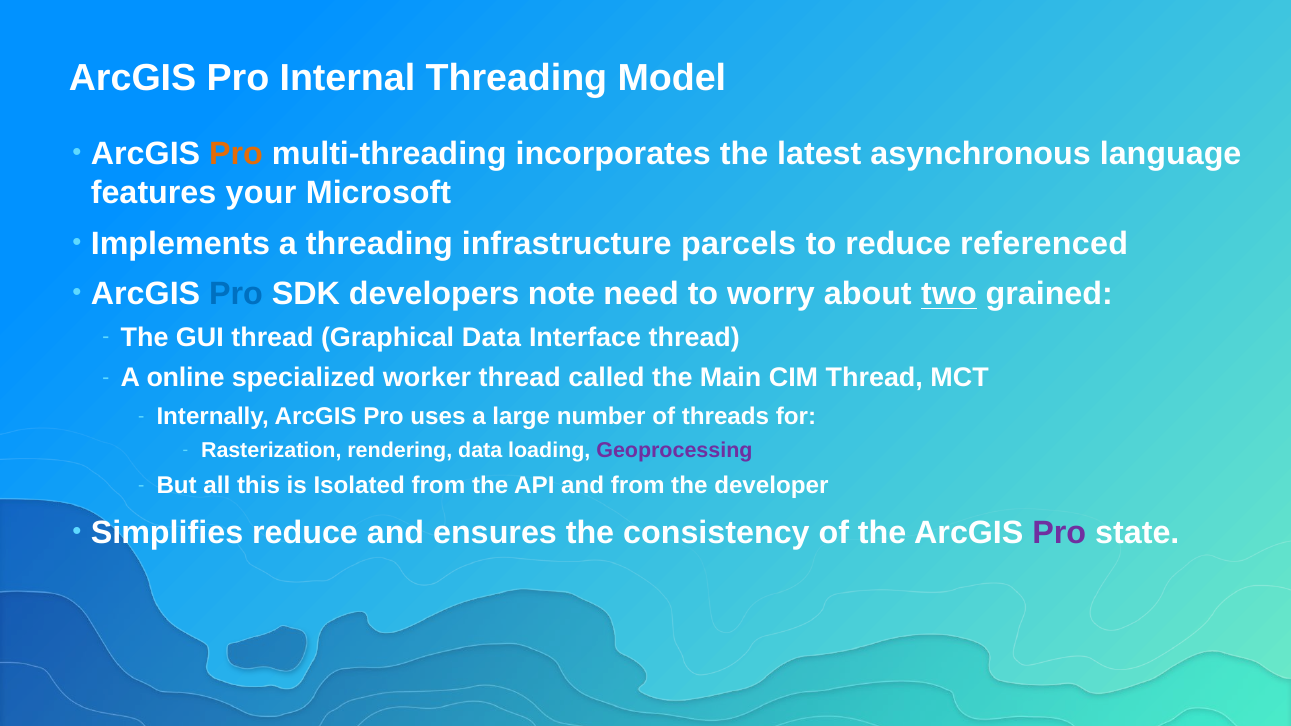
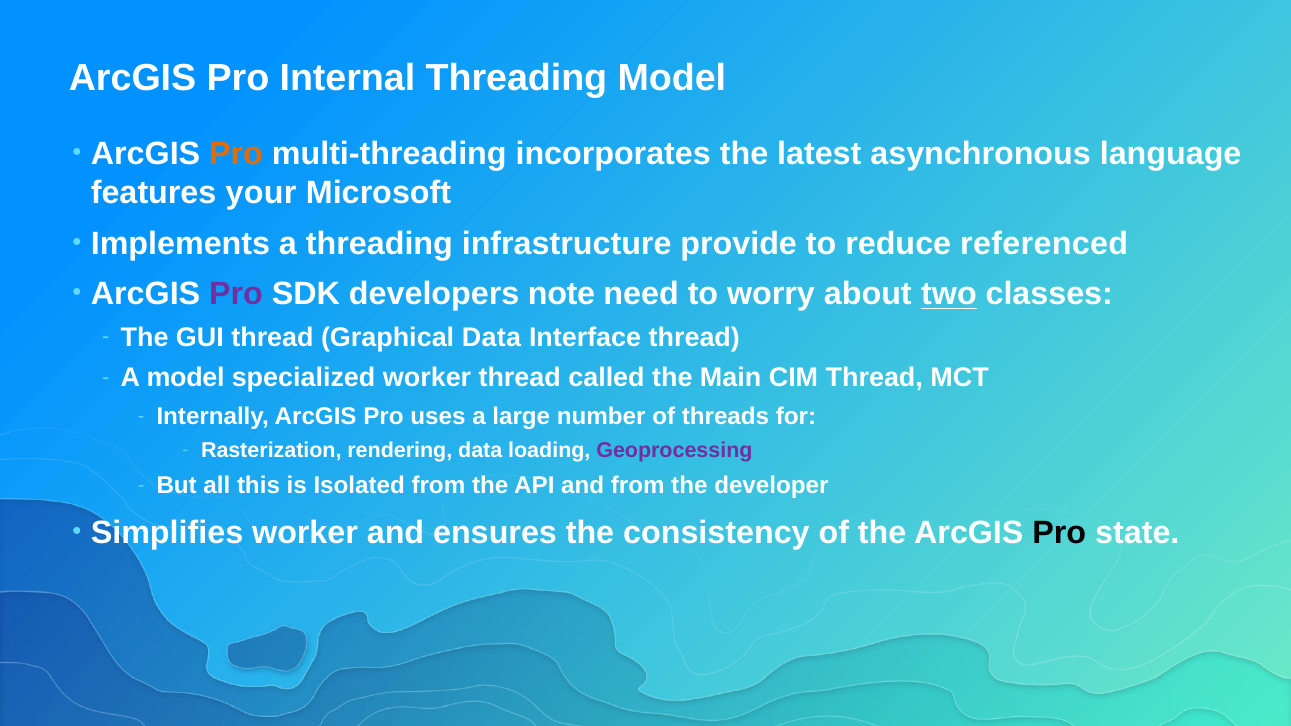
parcels: parcels -> provide
Pro at (236, 294) colour: blue -> purple
grained: grained -> classes
A online: online -> model
Simplifies reduce: reduce -> worker
Pro at (1059, 533) colour: purple -> black
